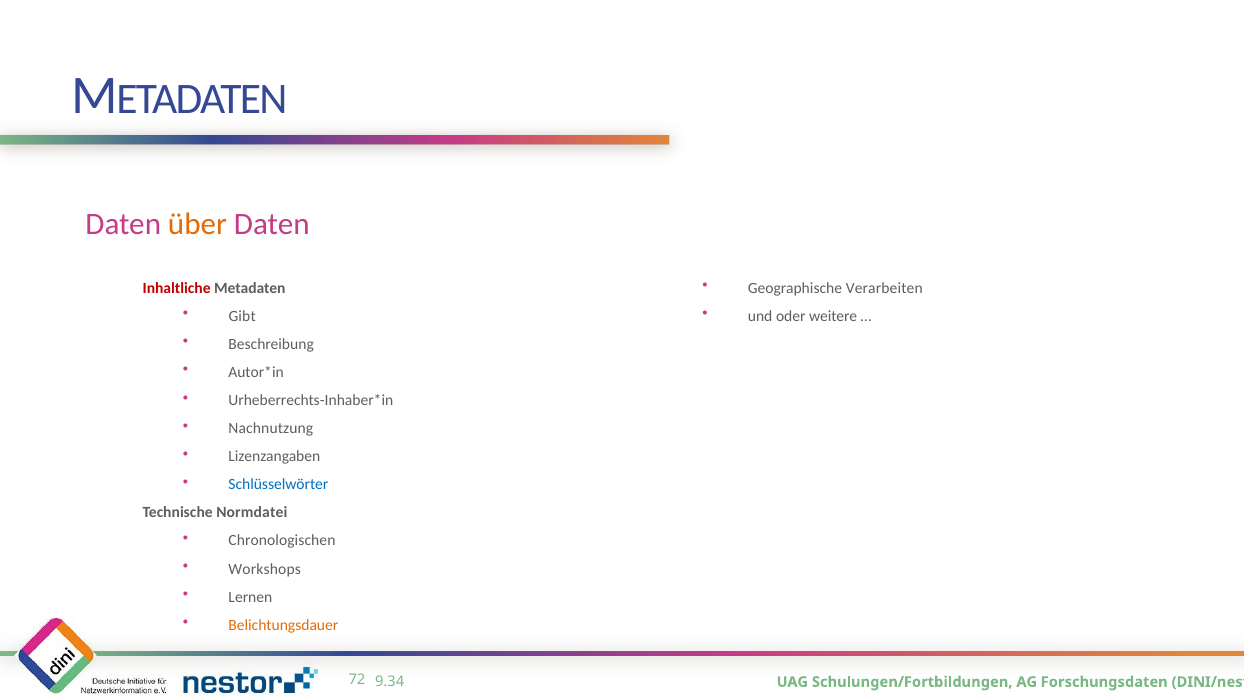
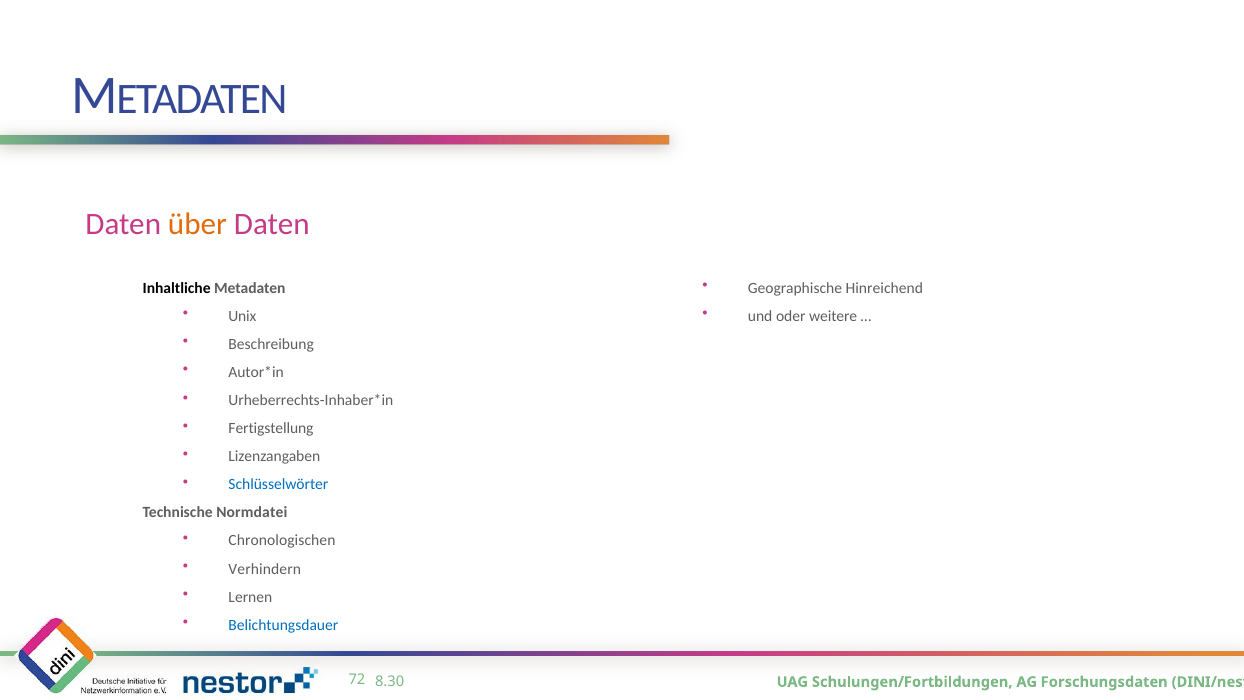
Verarbeiten: Verarbeiten -> Hinreichend
Inhaltliche colour: red -> black
Gibt: Gibt -> Unix
Nachnutzung: Nachnutzung -> Fertigstellung
Workshops: Workshops -> Verhindern
Belichtungsdauer colour: orange -> blue
9.34: 9.34 -> 8.30
